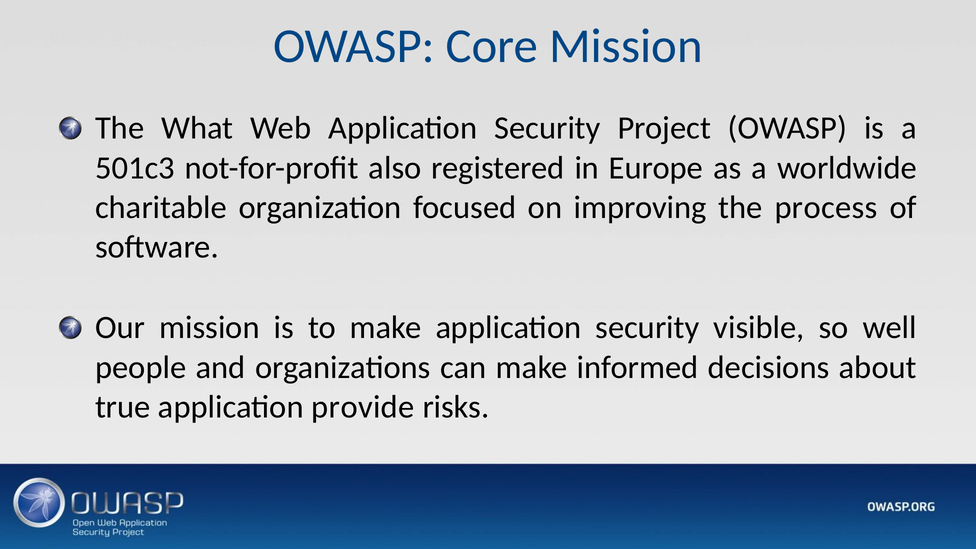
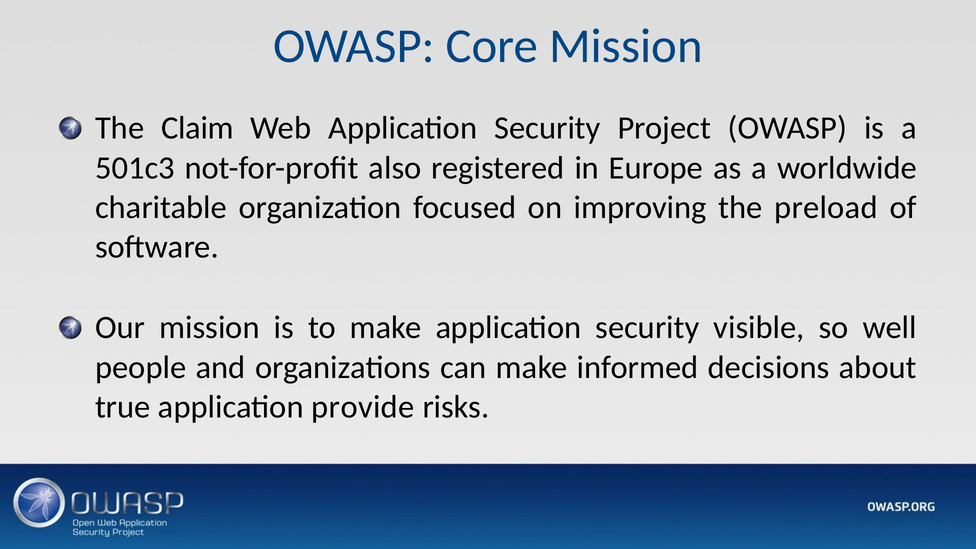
What: What -> Claim
process: process -> preload
